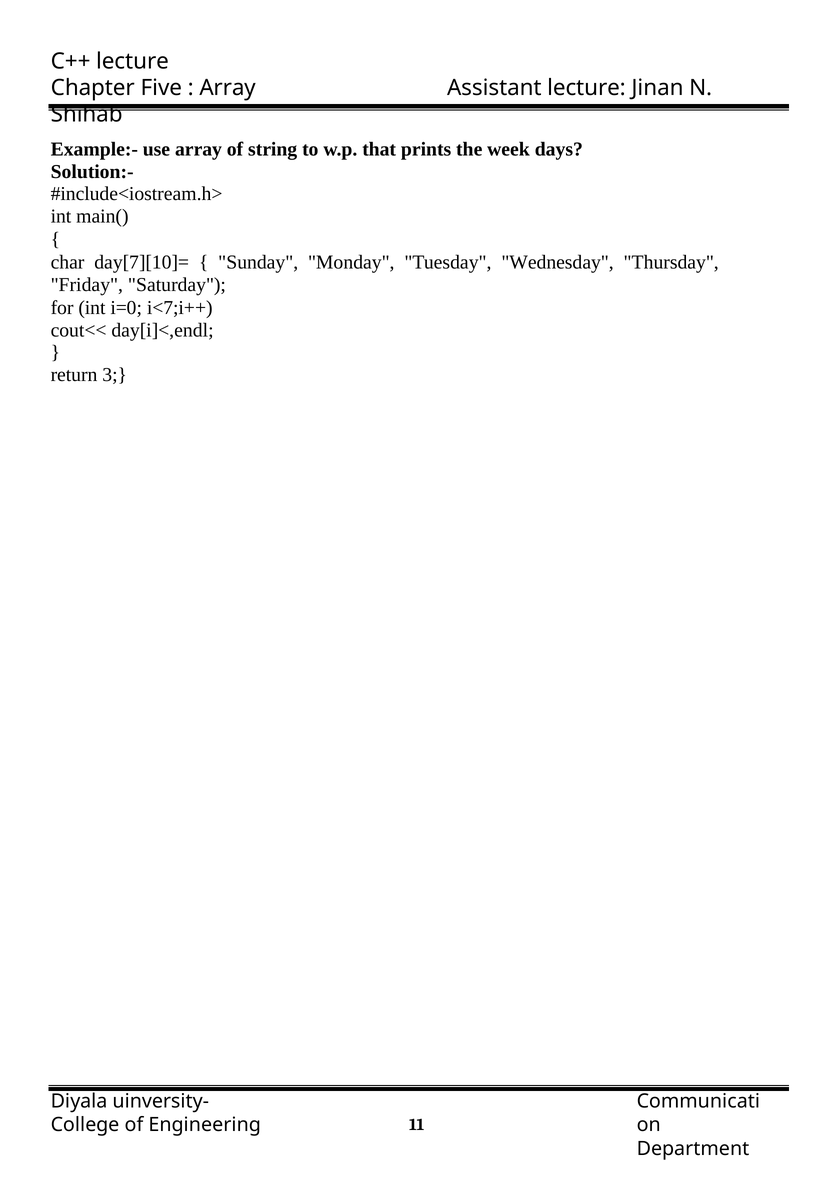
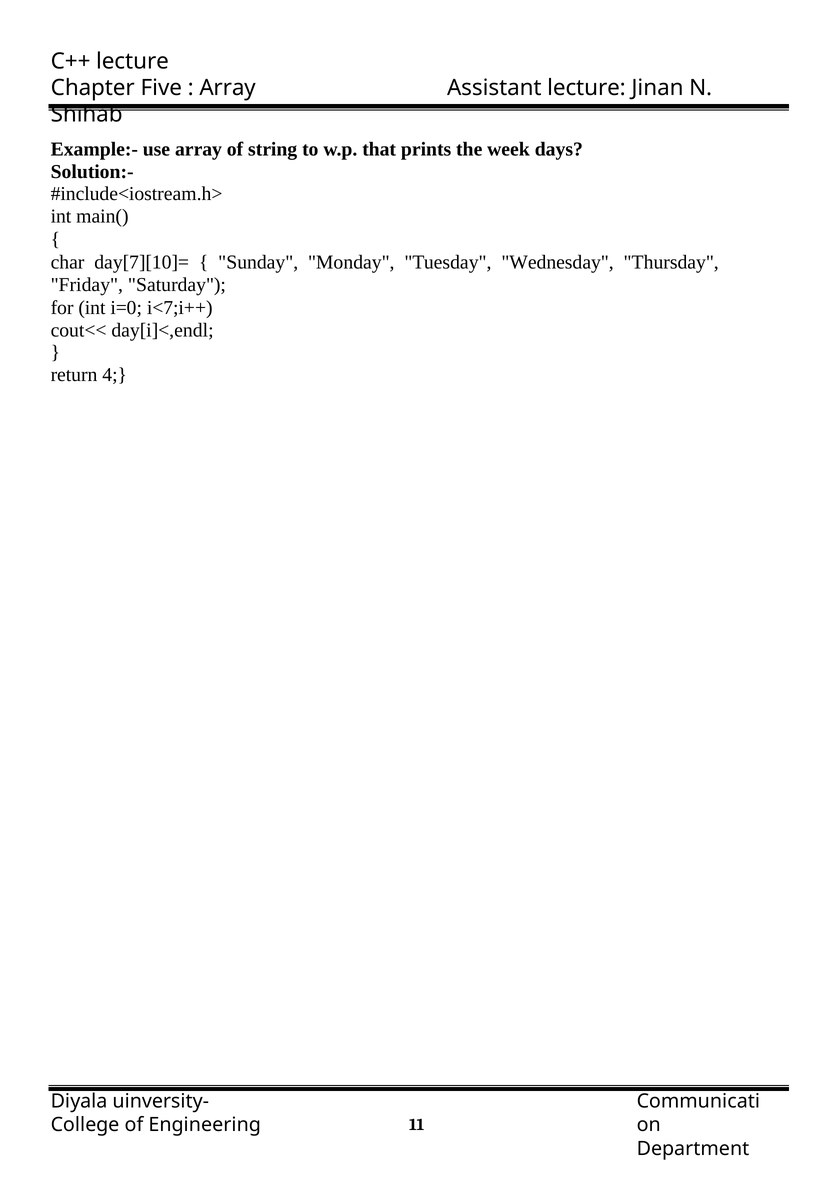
3: 3 -> 4
